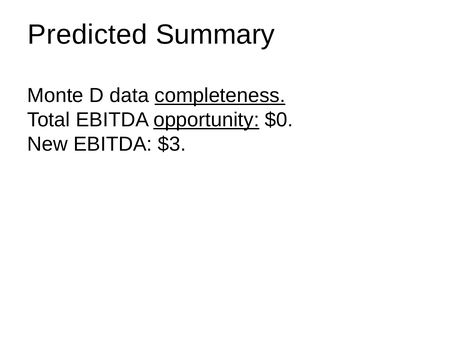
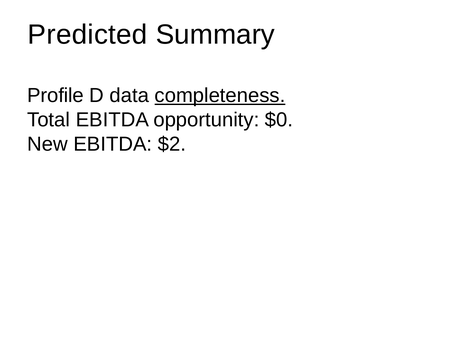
Monte: Monte -> Profile
opportunity underline: present -> none
$3: $3 -> $2
